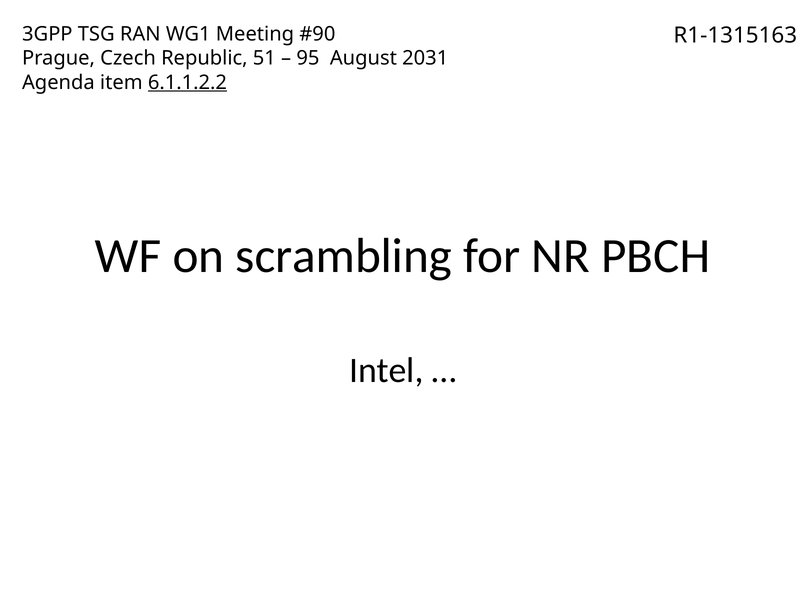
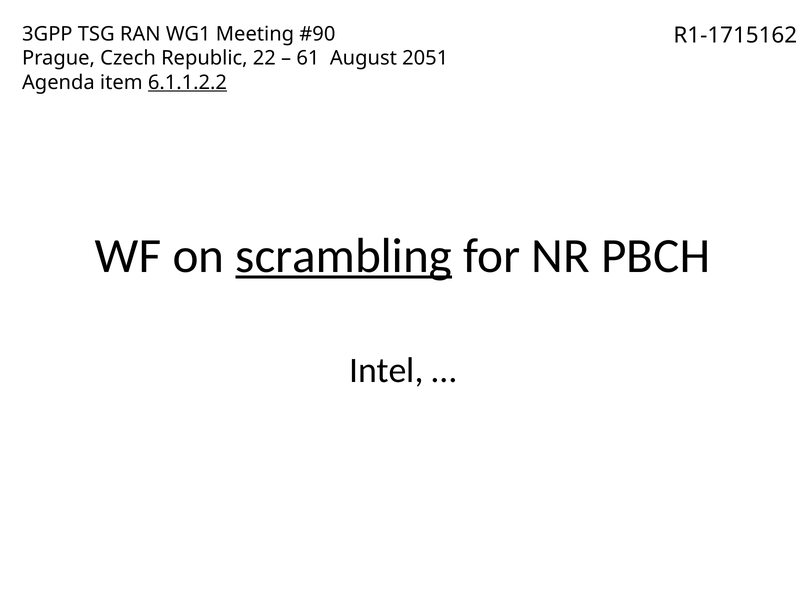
R1-1315163: R1-1315163 -> R1-1715162
51: 51 -> 22
95: 95 -> 61
2031: 2031 -> 2051
scrambling underline: none -> present
